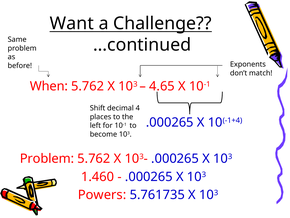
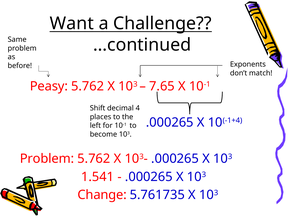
When: When -> Peasy
4.65: 4.65 -> 7.65
1.460: 1.460 -> 1.541
Powers: Powers -> Change
